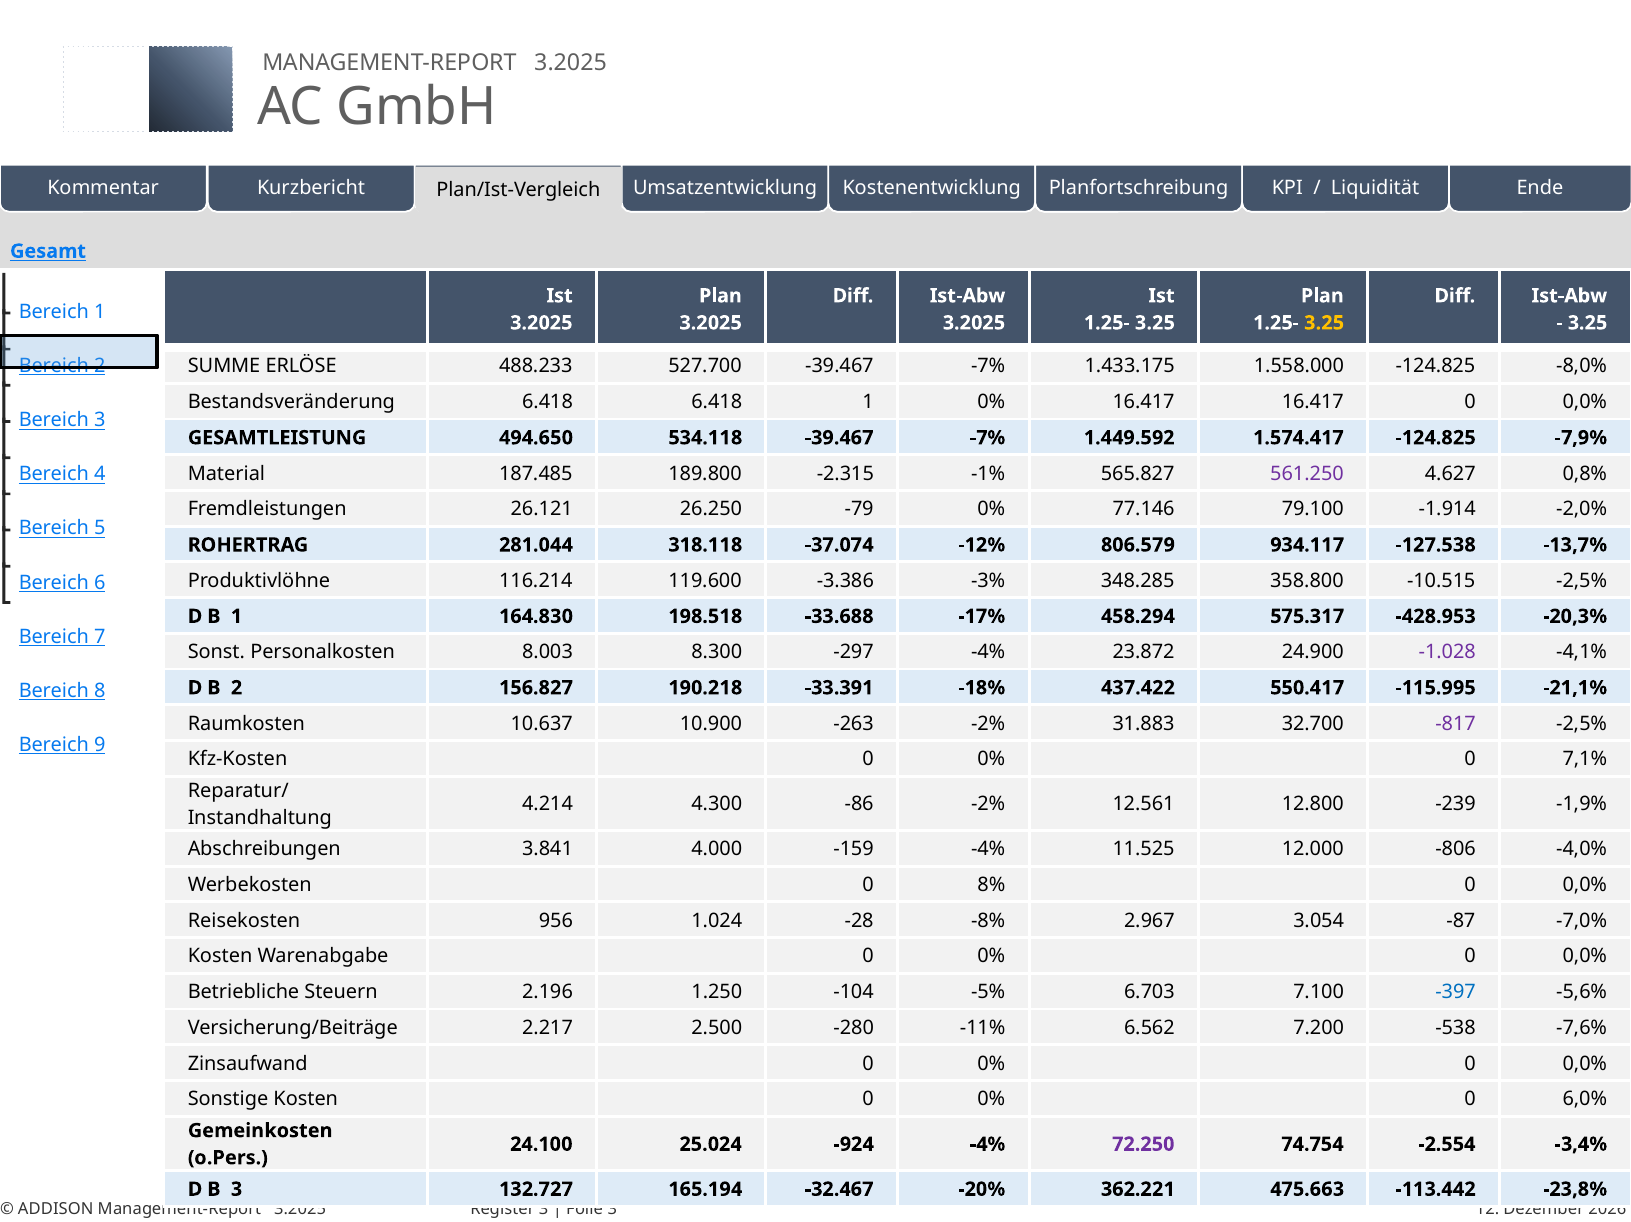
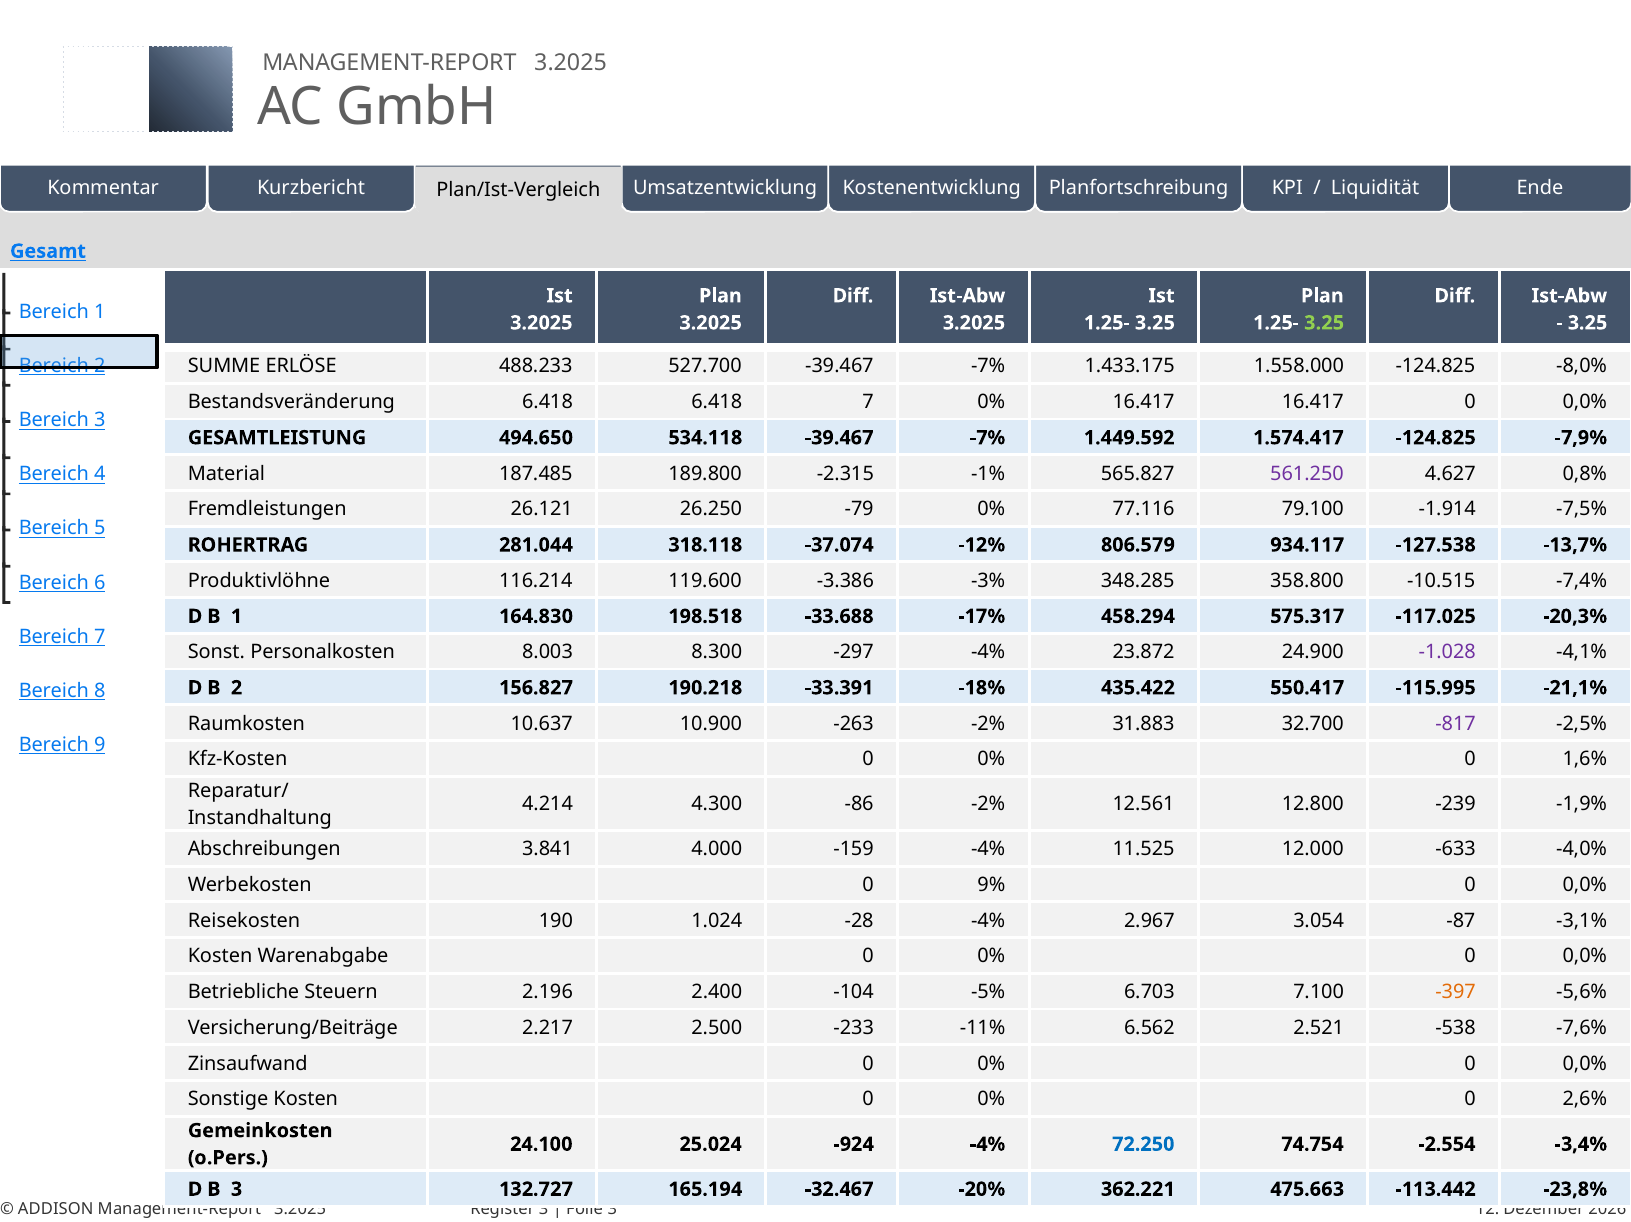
3.25 at (1324, 323) colour: yellow -> light green
6.418 1: 1 -> 7
77.146: 77.146 -> 77.116
-2,0%: -2,0% -> -7,5%
-10.515 -2,5%: -2,5% -> -7,4%
-428.953: -428.953 -> -117.025
437.422: 437.422 -> 435.422
7,1%: 7,1% -> 1,6%
-806: -806 -> -633
8%: 8% -> 9%
956: 956 -> 190
-28 -8%: -8% -> -4%
-7,0%: -7,0% -> -3,1%
1.250: 1.250 -> 2.400
-397 colour: blue -> orange
-280: -280 -> -233
7.200: 7.200 -> 2.521
6,0%: 6,0% -> 2,6%
72.250 colour: purple -> blue
